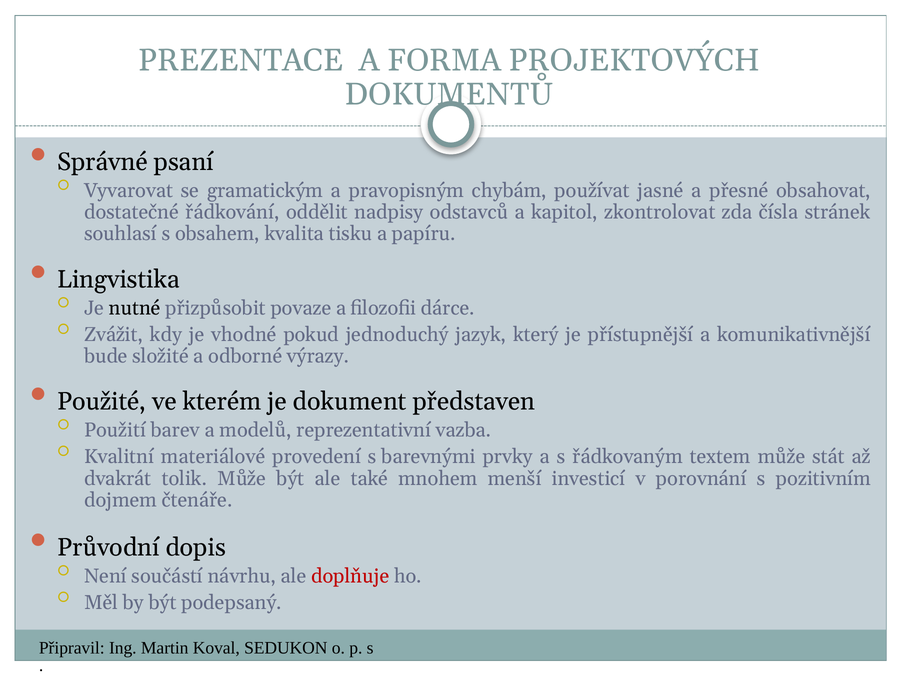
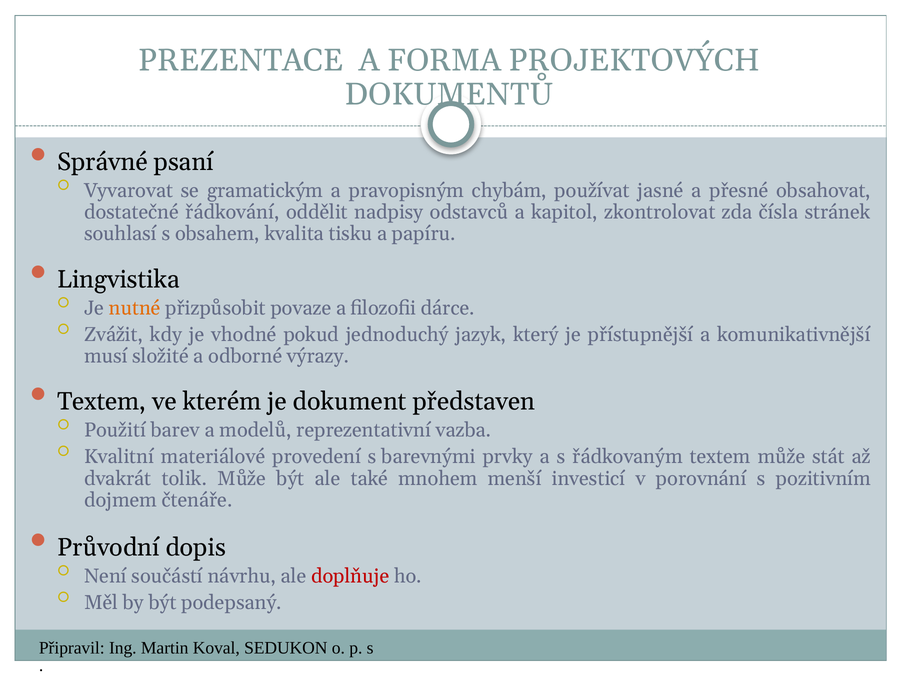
nutné colour: black -> orange
bude: bude -> musí
Použité at (102, 402): Použité -> Textem
